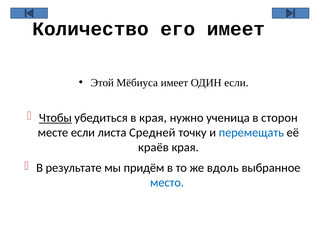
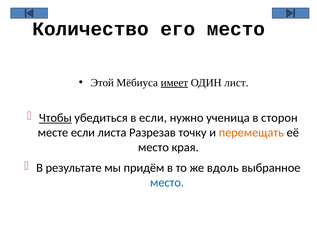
его имеет: имеет -> место
имеет at (174, 83) underline: none -> present
ОДИН если: если -> лист
в края: края -> если
Средней: Средней -> Разрезав
перемещать colour: blue -> orange
краёв at (153, 148): краёв -> место
